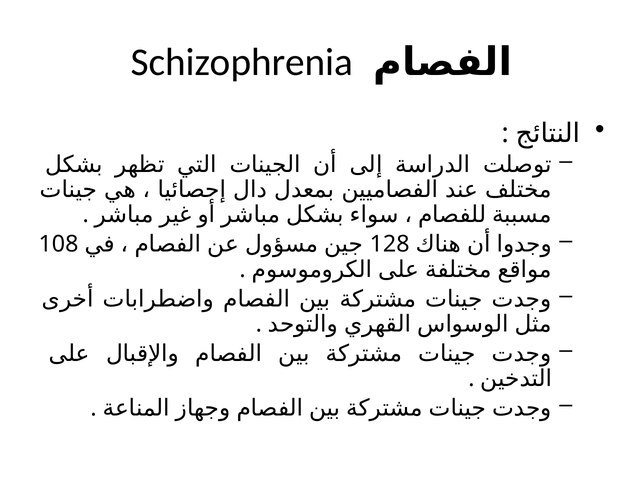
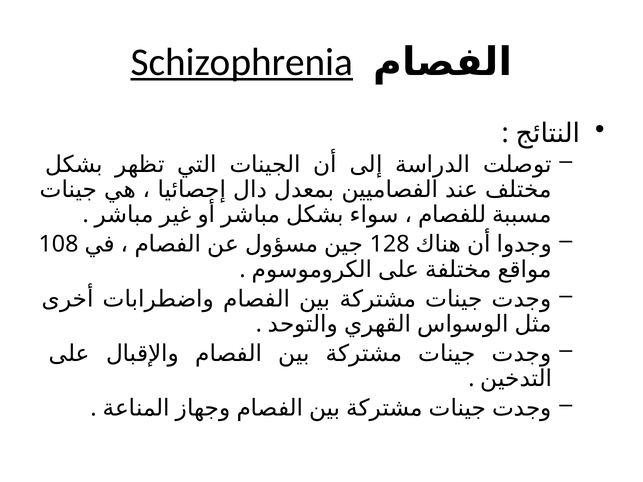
Schizophrenia underline: none -> present
